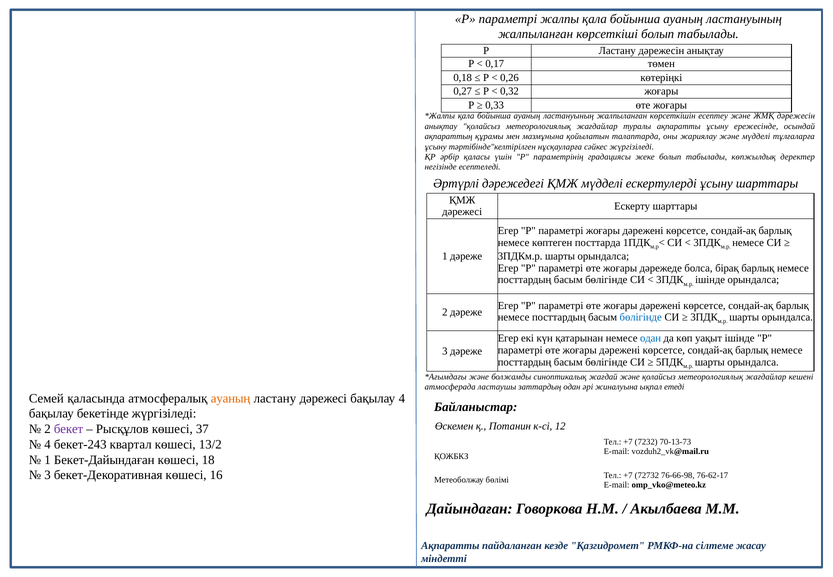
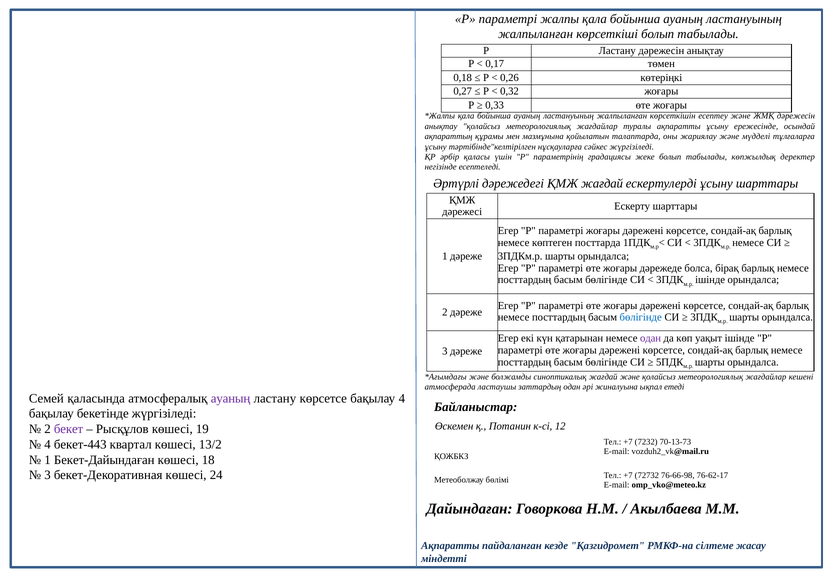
ҚМЖ мүдделі: мүдделі -> жағдай
одан at (651, 338) colour: blue -> purple
ауаның at (231, 398) colour: orange -> purple
ластану дәрежесі: дәрежесі -> көрсетсе
37: 37 -> 19
бекет-243: бекет-243 -> бекет-443
16: 16 -> 24
